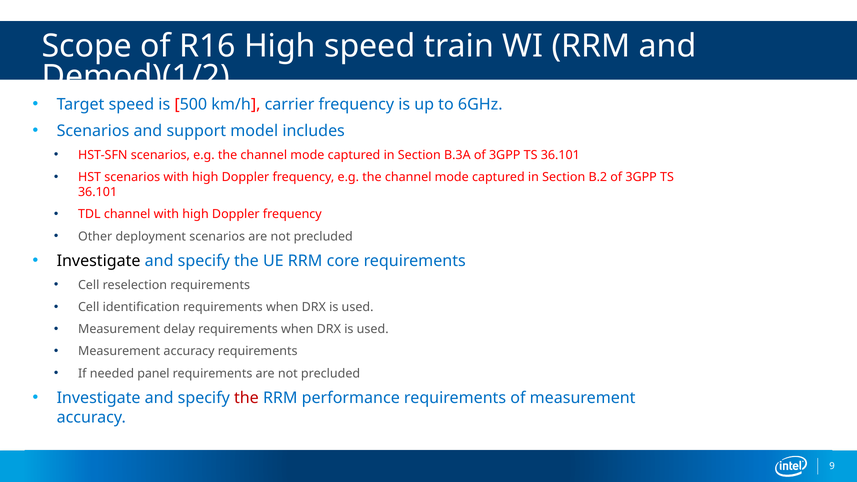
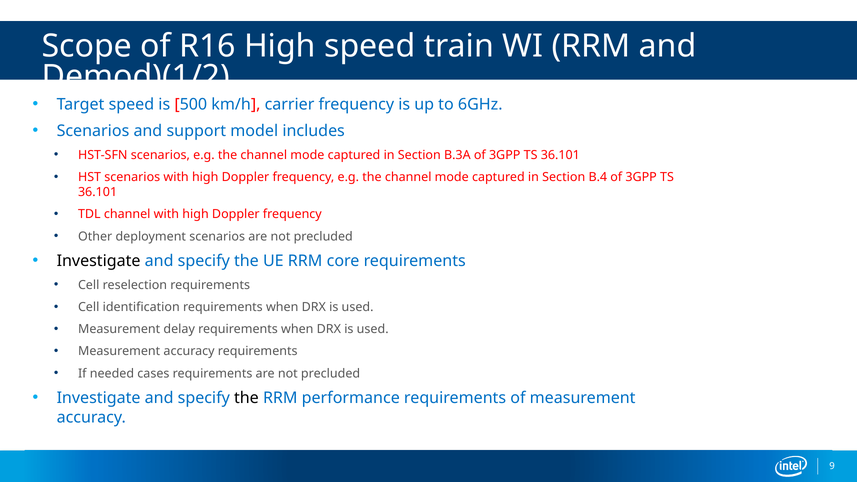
B.2: B.2 -> B.4
panel: panel -> cases
the at (246, 398) colour: red -> black
